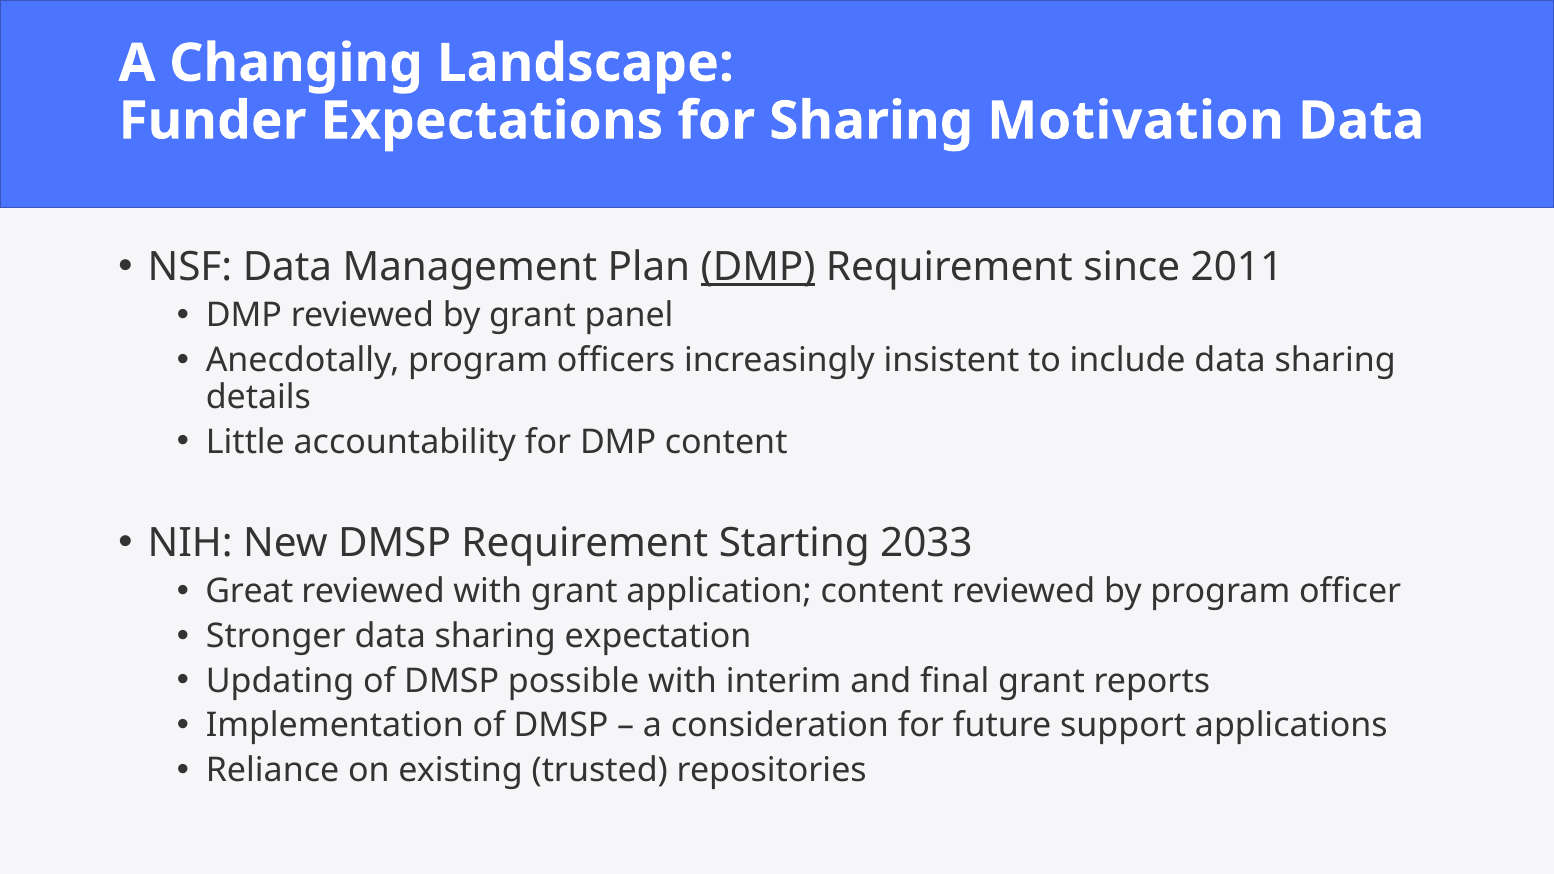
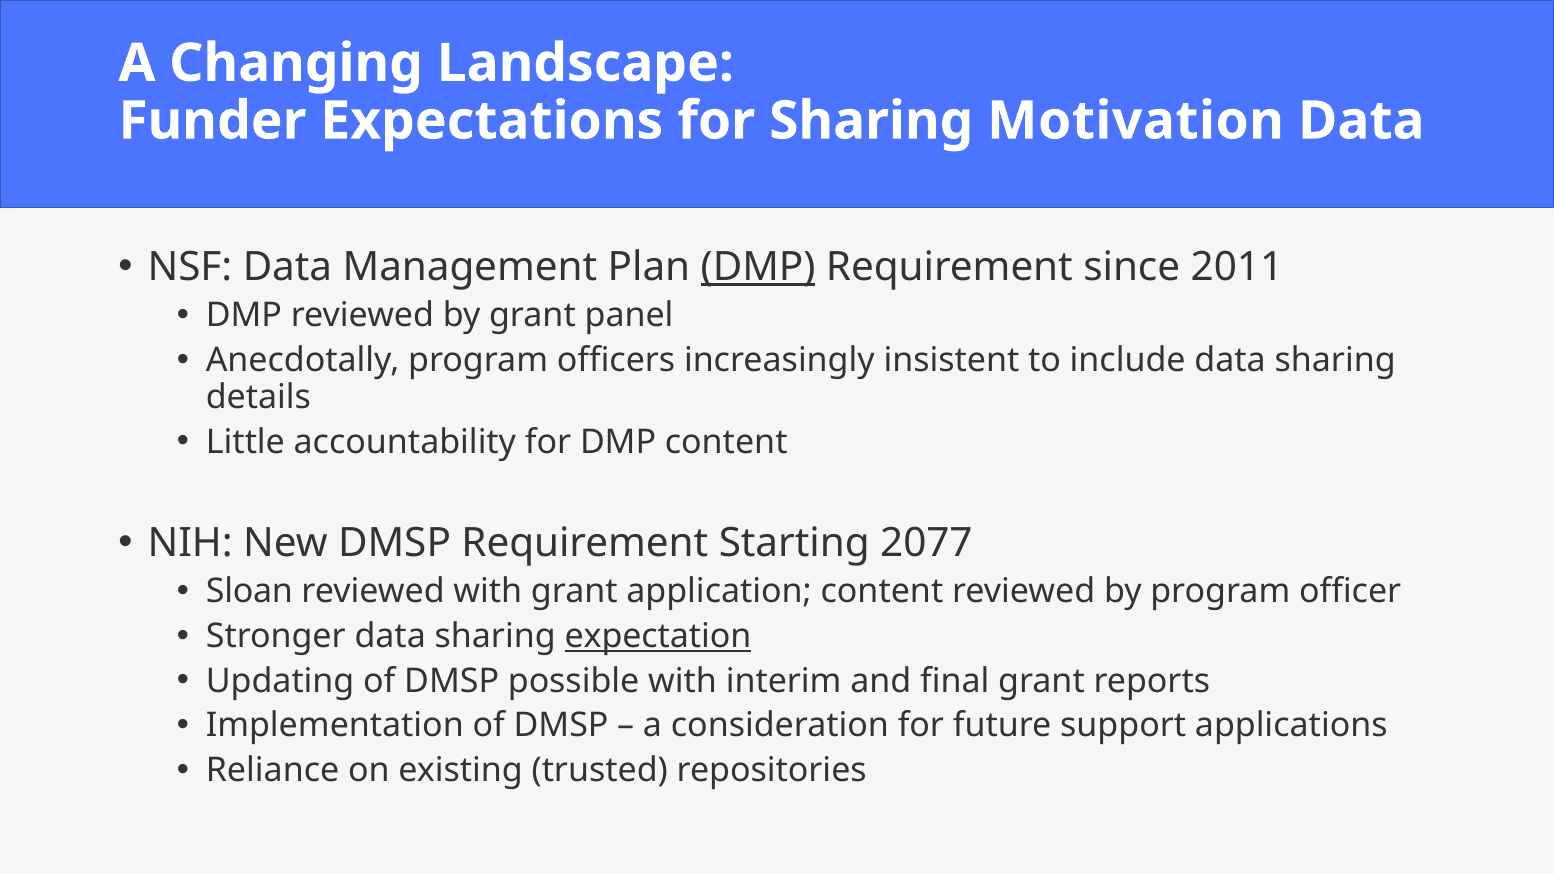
2033: 2033 -> 2077
Great: Great -> Sloan
expectation underline: none -> present
